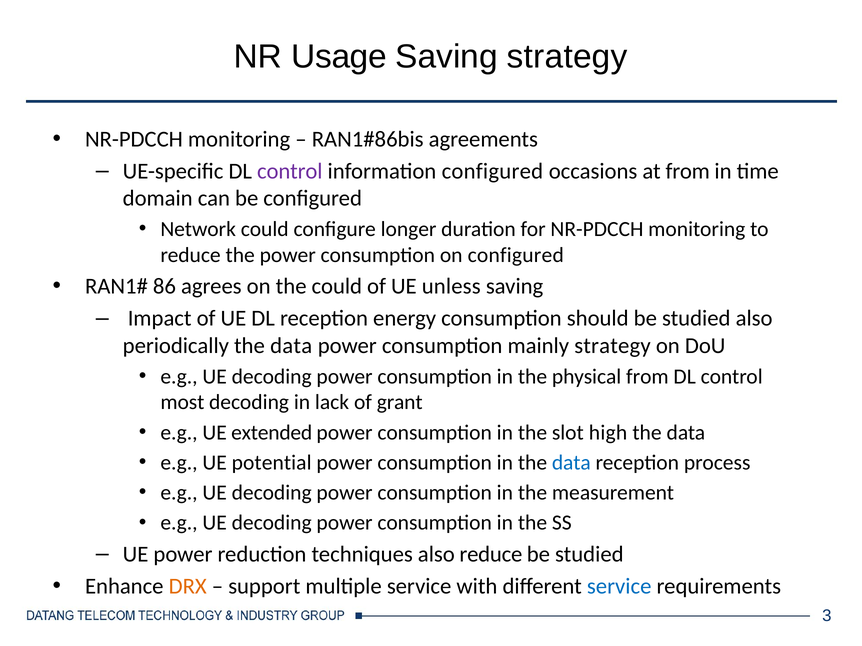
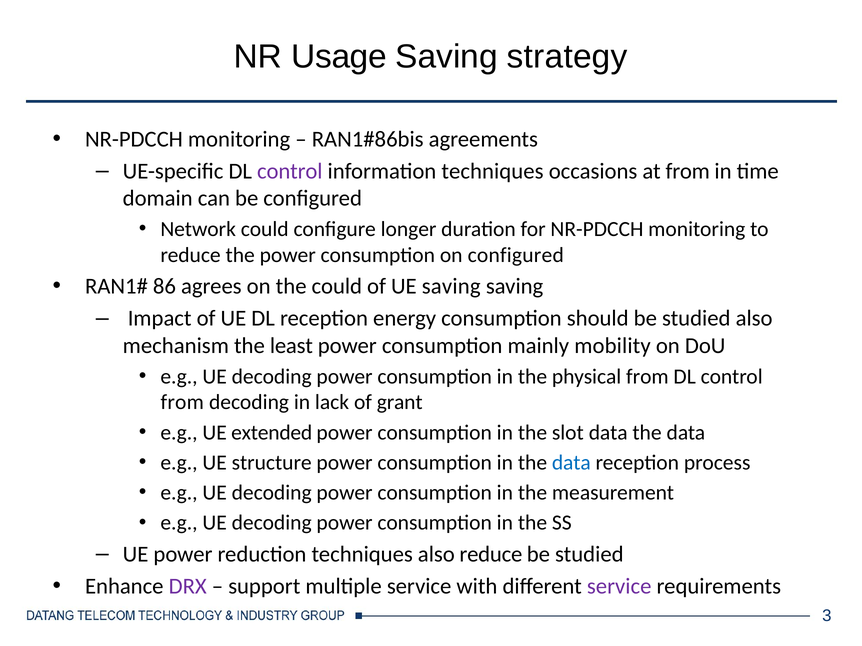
information configured: configured -> techniques
UE unless: unless -> saving
periodically: periodically -> mechanism
data at (291, 346): data -> least
mainly strategy: strategy -> mobility
most at (182, 403): most -> from
slot high: high -> data
potential: potential -> structure
DRX colour: orange -> purple
service at (619, 587) colour: blue -> purple
